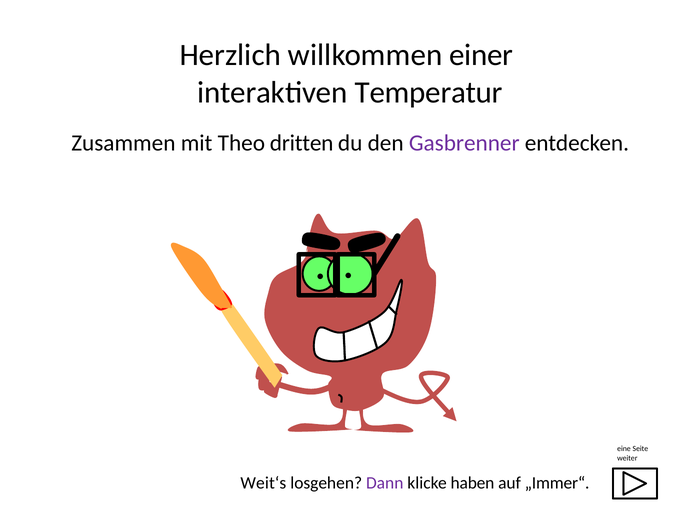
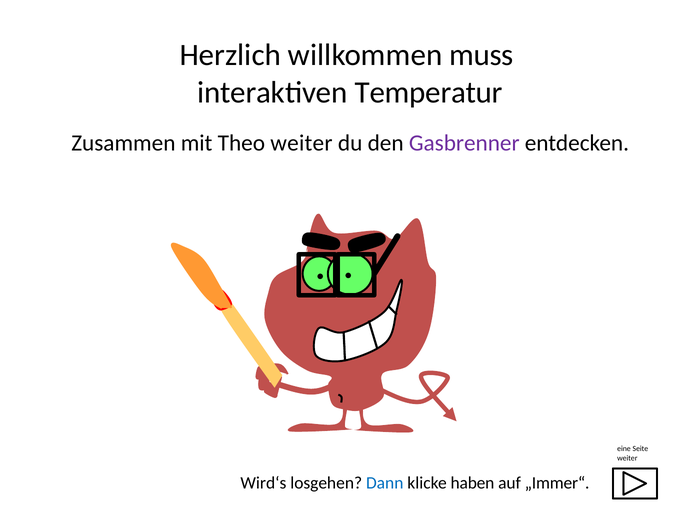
einer: einer -> muss
Theo dritten: dritten -> weiter
Weit‘s: Weit‘s -> Wird‘s
Dann colour: purple -> blue
